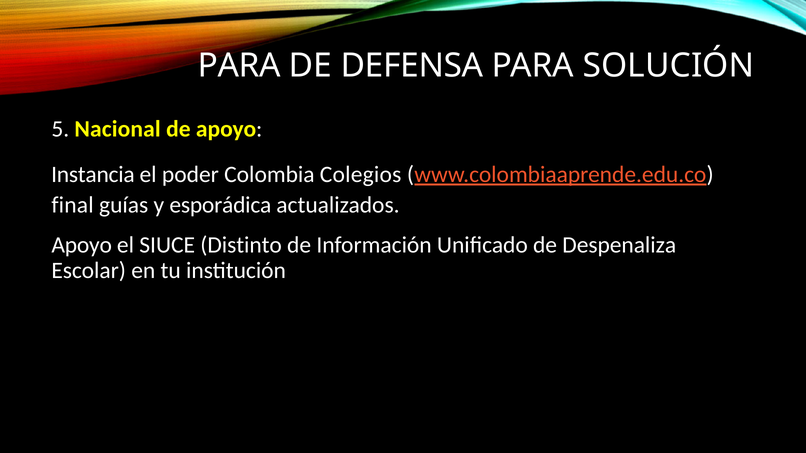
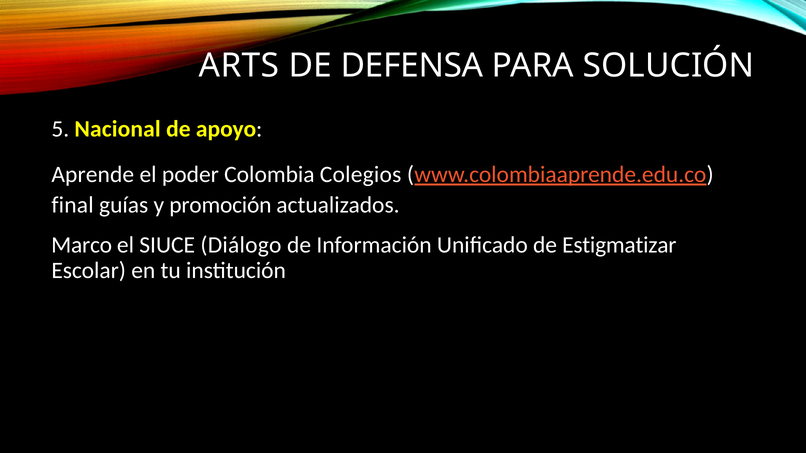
PARA at (239, 66): PARA -> ARTS
Instancia: Instancia -> Aprende
esporádica: esporádica -> promoción
Apoyo at (82, 245): Apoyo -> Marco
Distinto: Distinto -> Diálogo
Despenaliza: Despenaliza -> Estigmatizar
